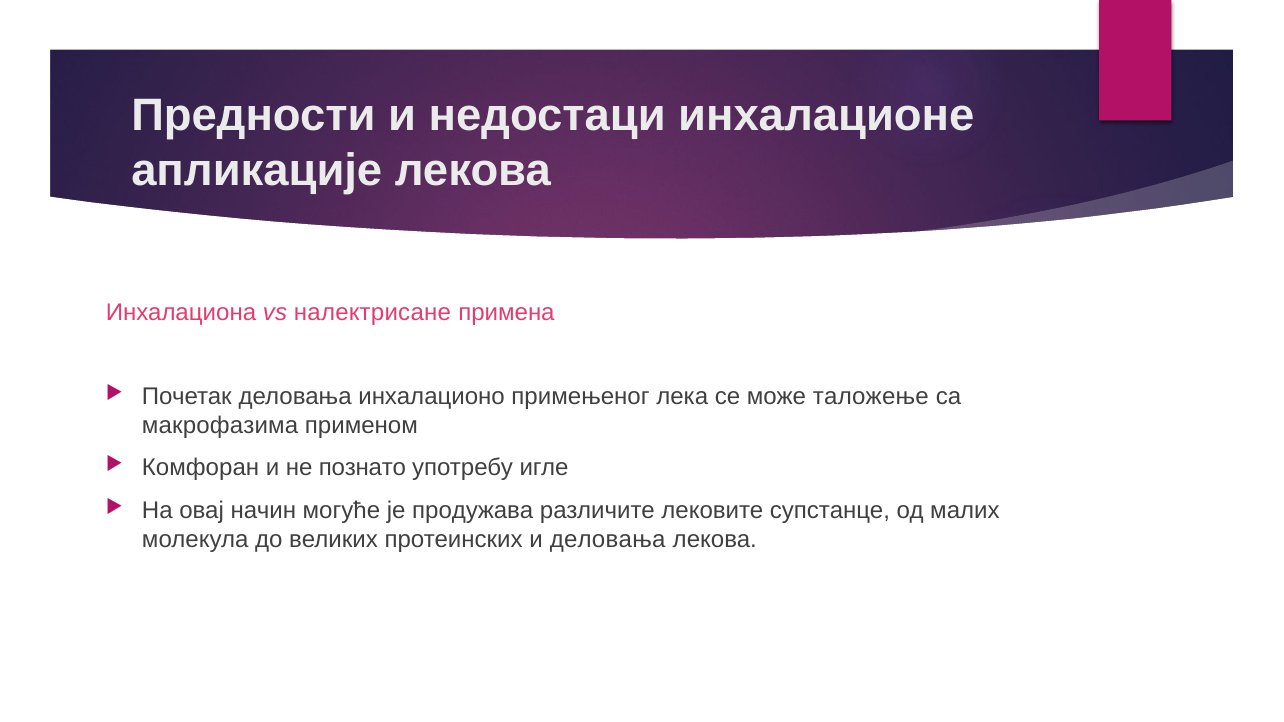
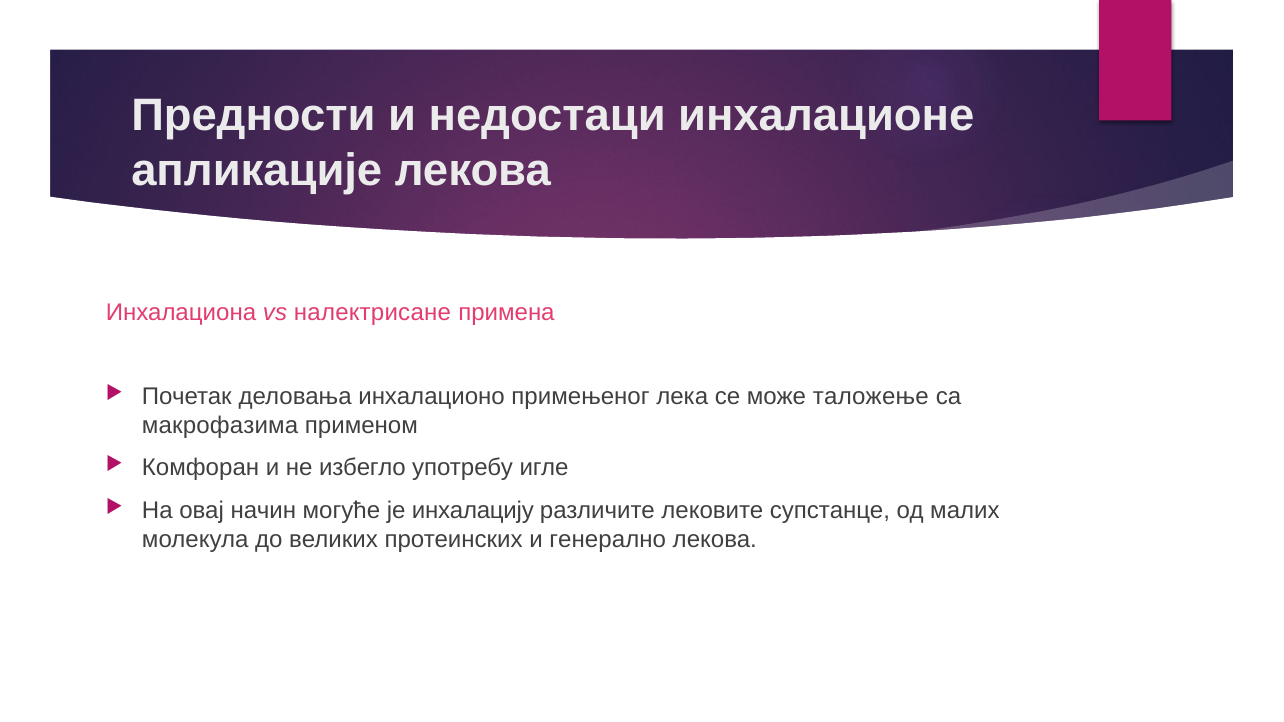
познато: познато -> избегло
продужава: продужава -> инхалацију
и деловања: деловања -> генерално
